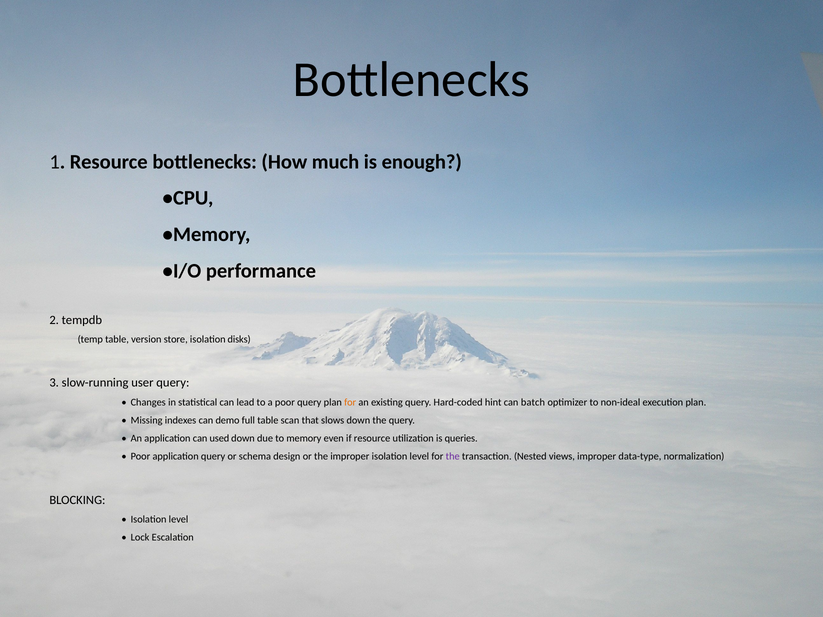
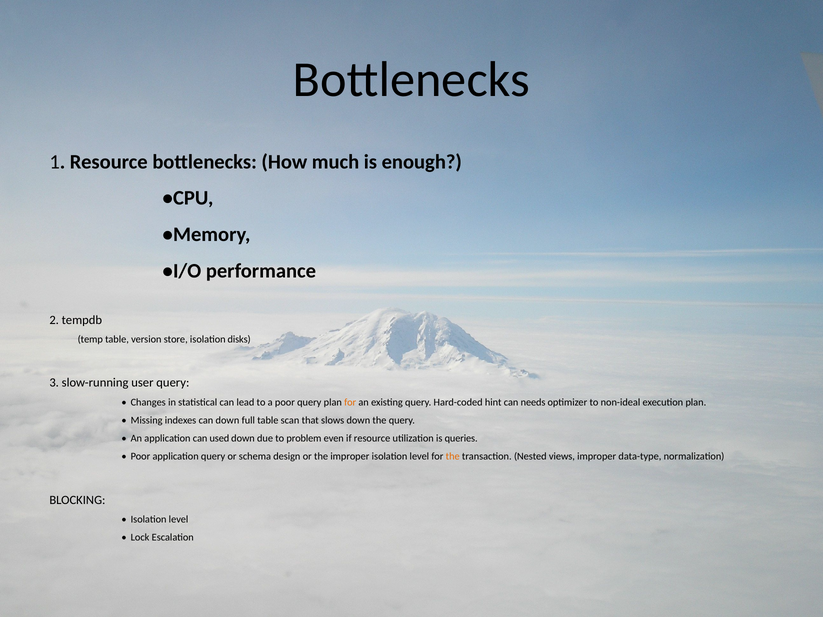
batch: batch -> needs
can demo: demo -> down
to memory: memory -> problem
the at (453, 457) colour: purple -> orange
